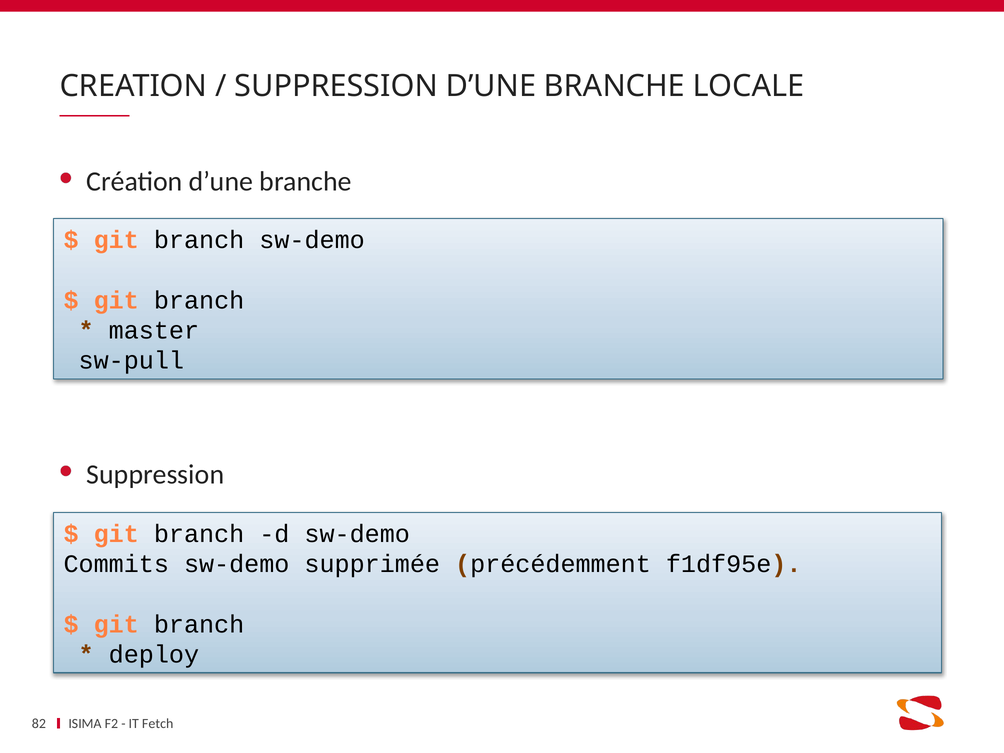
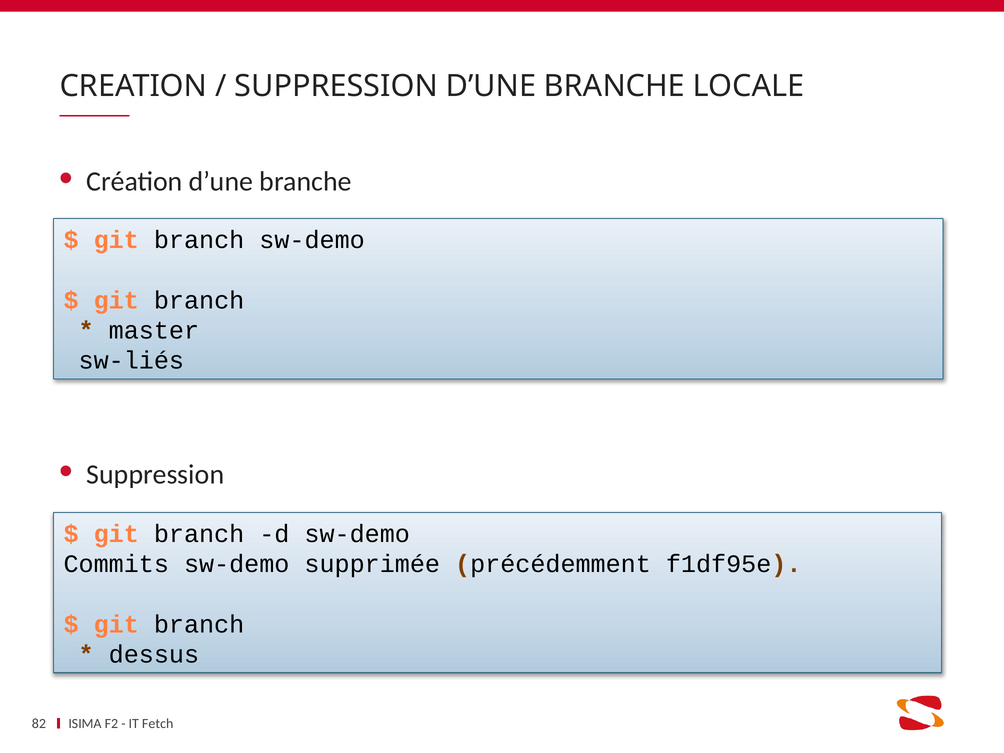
sw-pull: sw-pull -> sw-liés
deploy: deploy -> dessus
